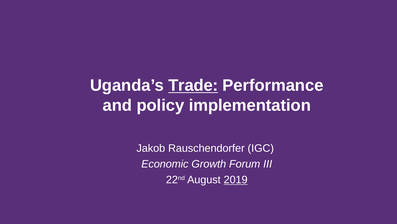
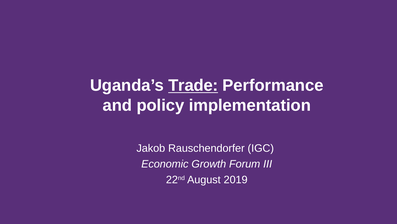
2019 underline: present -> none
